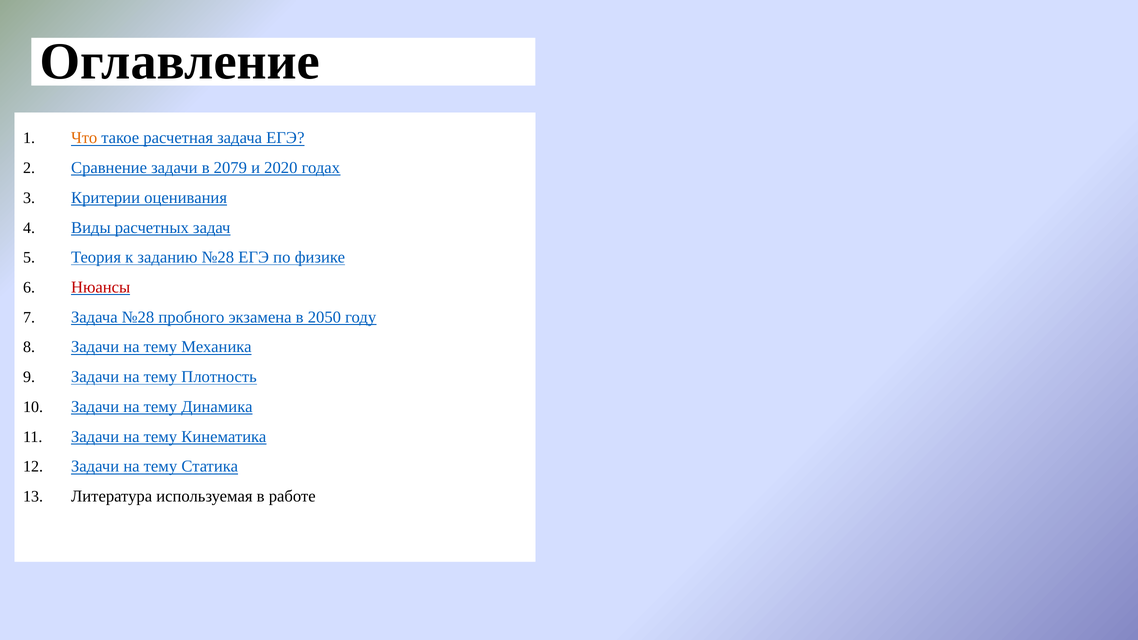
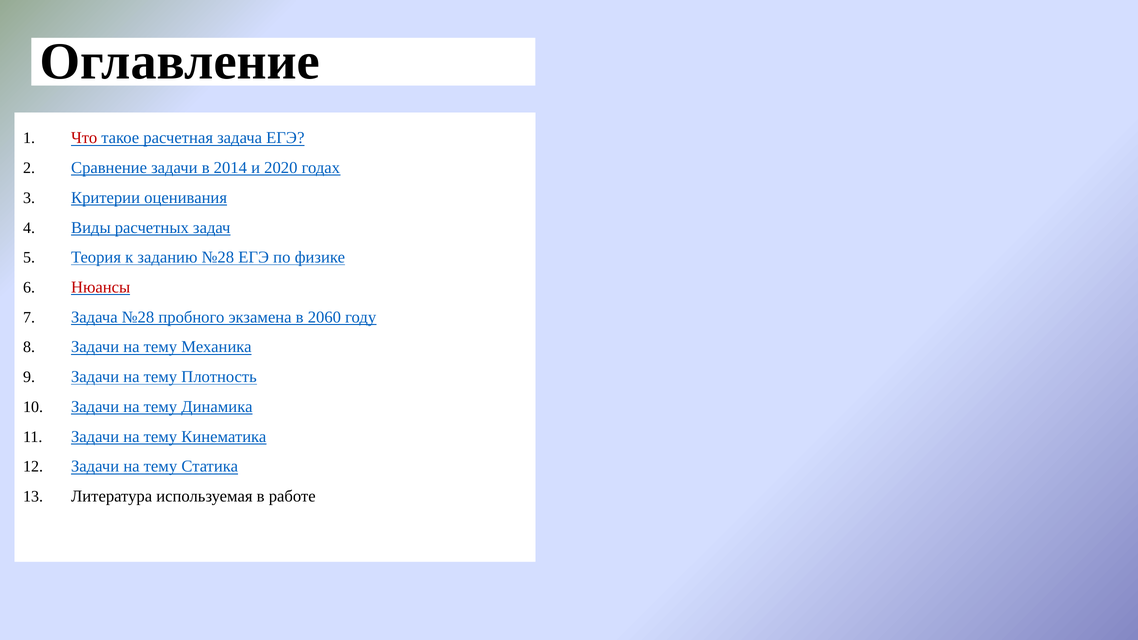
Что colour: orange -> red
2079: 2079 -> 2014
2050: 2050 -> 2060
